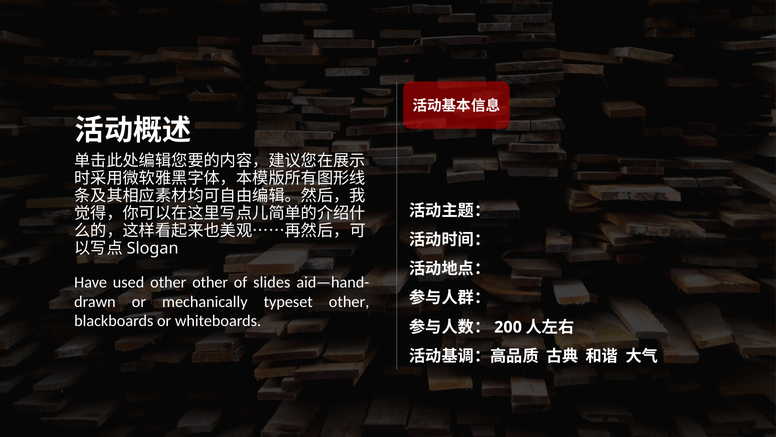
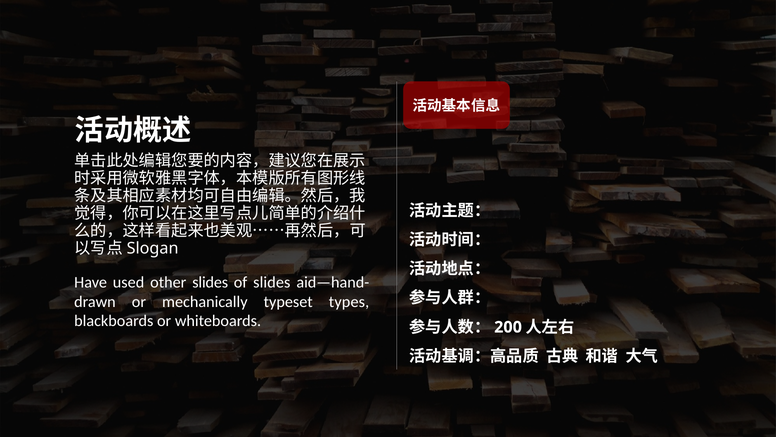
other other: other -> slides
typeset other: other -> types
